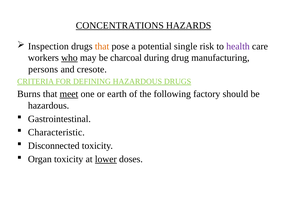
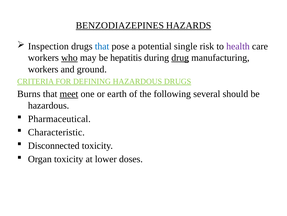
CONCENTRATIONS: CONCENTRATIONS -> BENZODIAZEPINES
that at (102, 46) colour: orange -> blue
charcoal: charcoal -> hepatitis
drug underline: none -> present
persons at (43, 69): persons -> workers
cresote: cresote -> ground
factory: factory -> several
Gastrointestinal: Gastrointestinal -> Pharmaceutical
lower underline: present -> none
